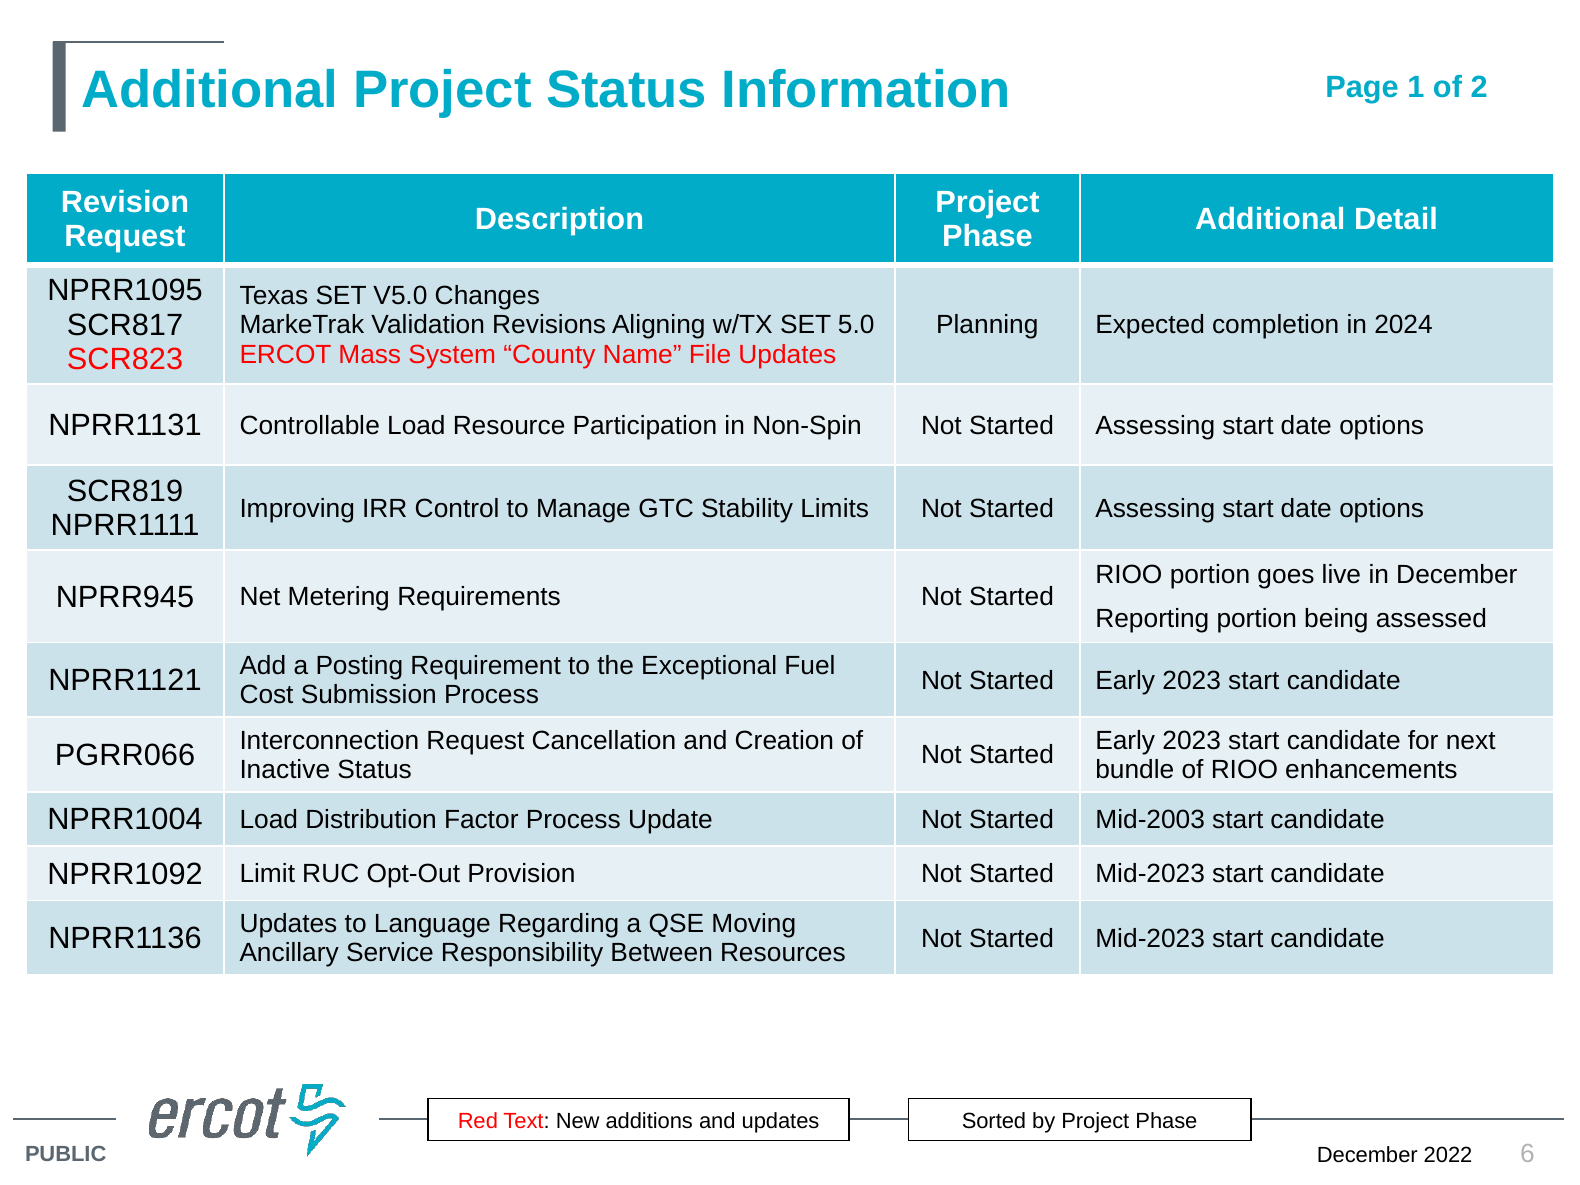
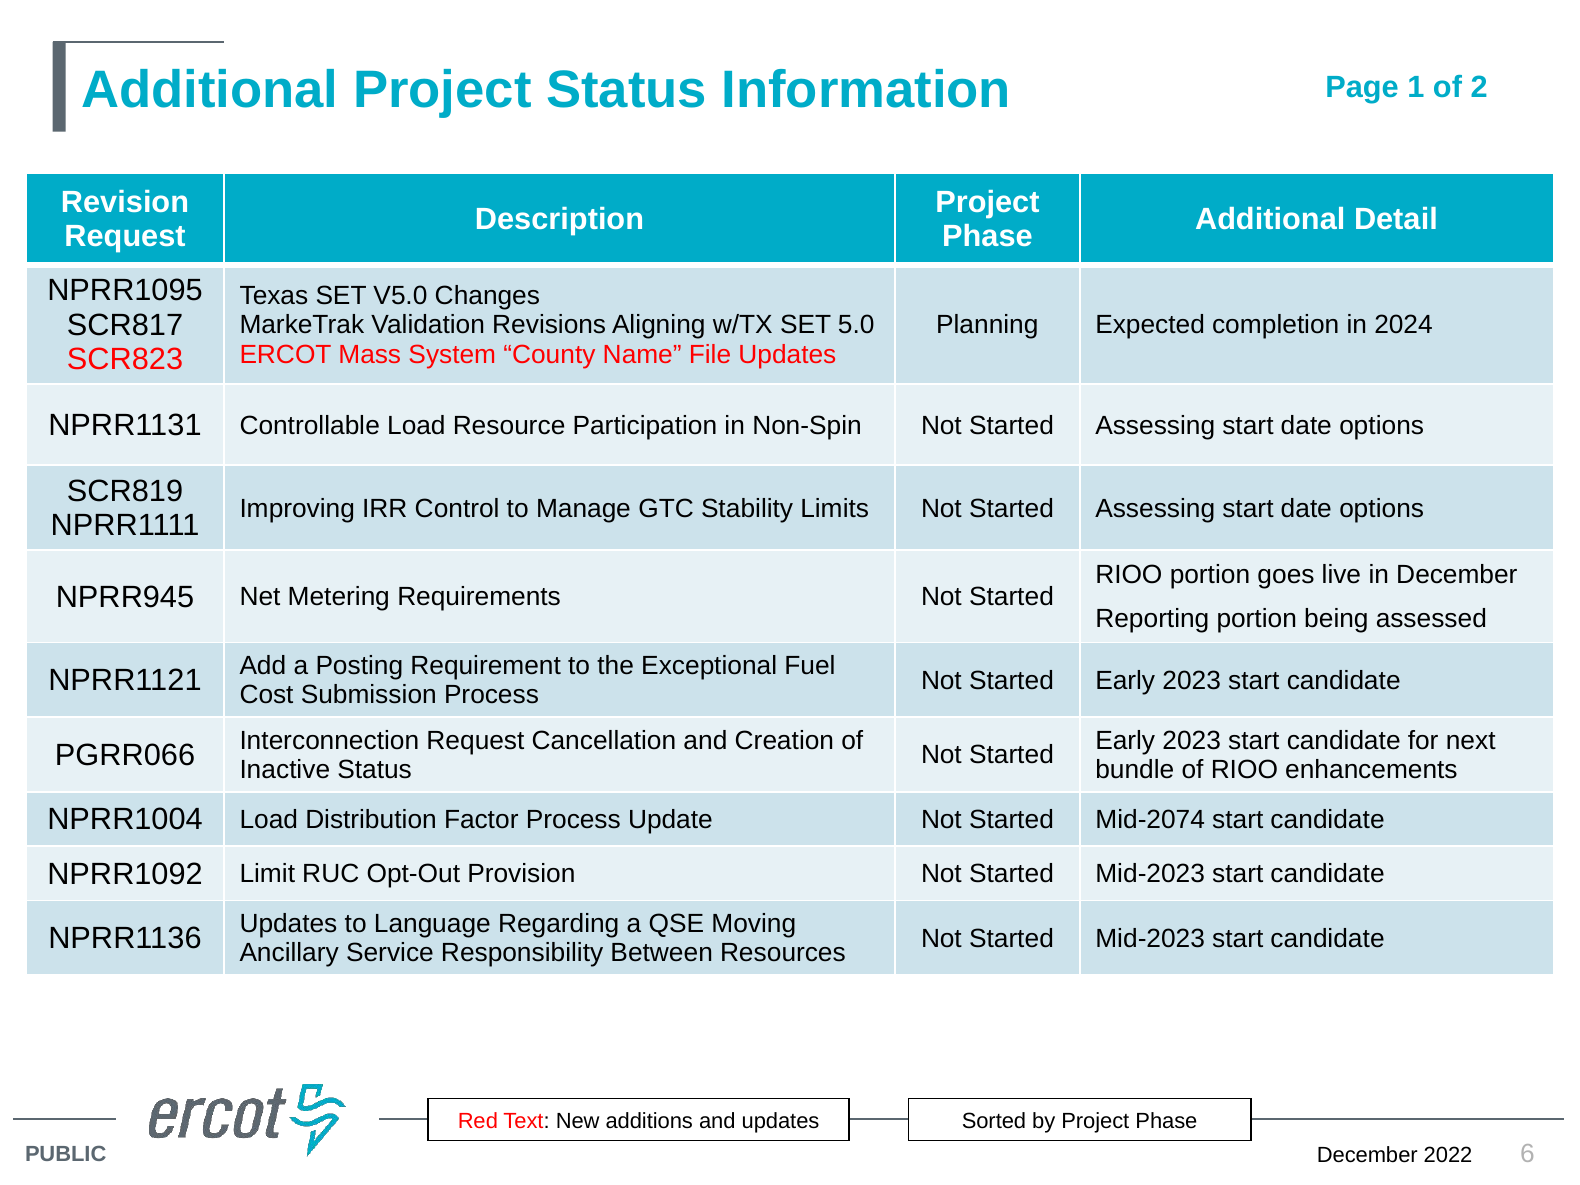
Mid-2003: Mid-2003 -> Mid-2074
